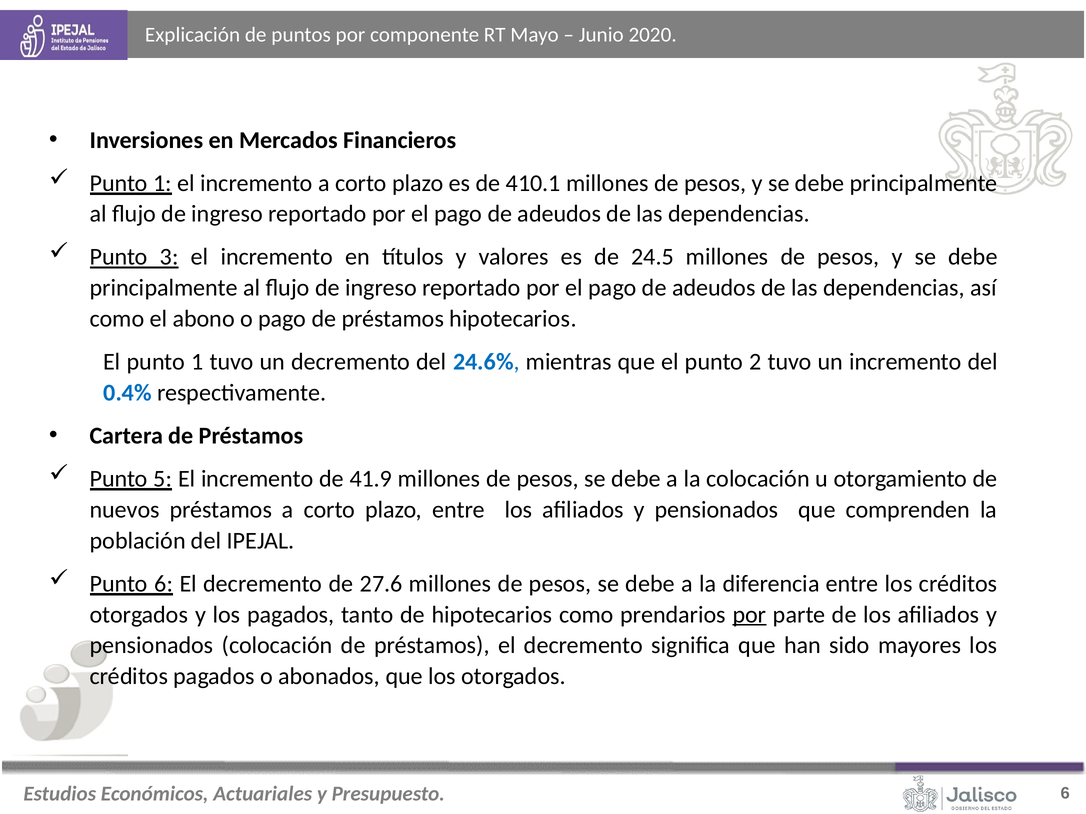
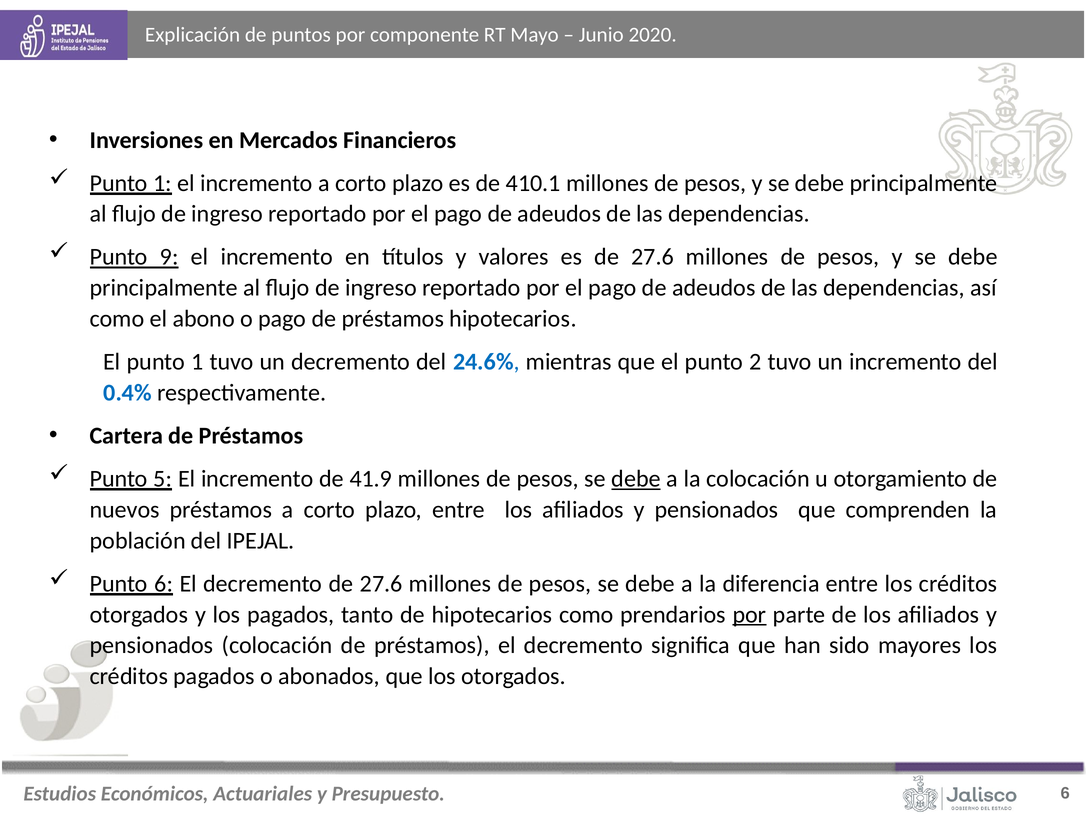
3: 3 -> 9
es de 24.5: 24.5 -> 27.6
debe at (636, 479) underline: none -> present
